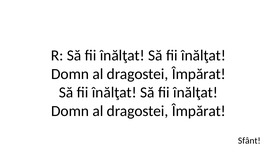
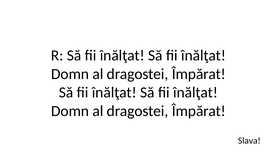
Sfânt: Sfânt -> Slava
